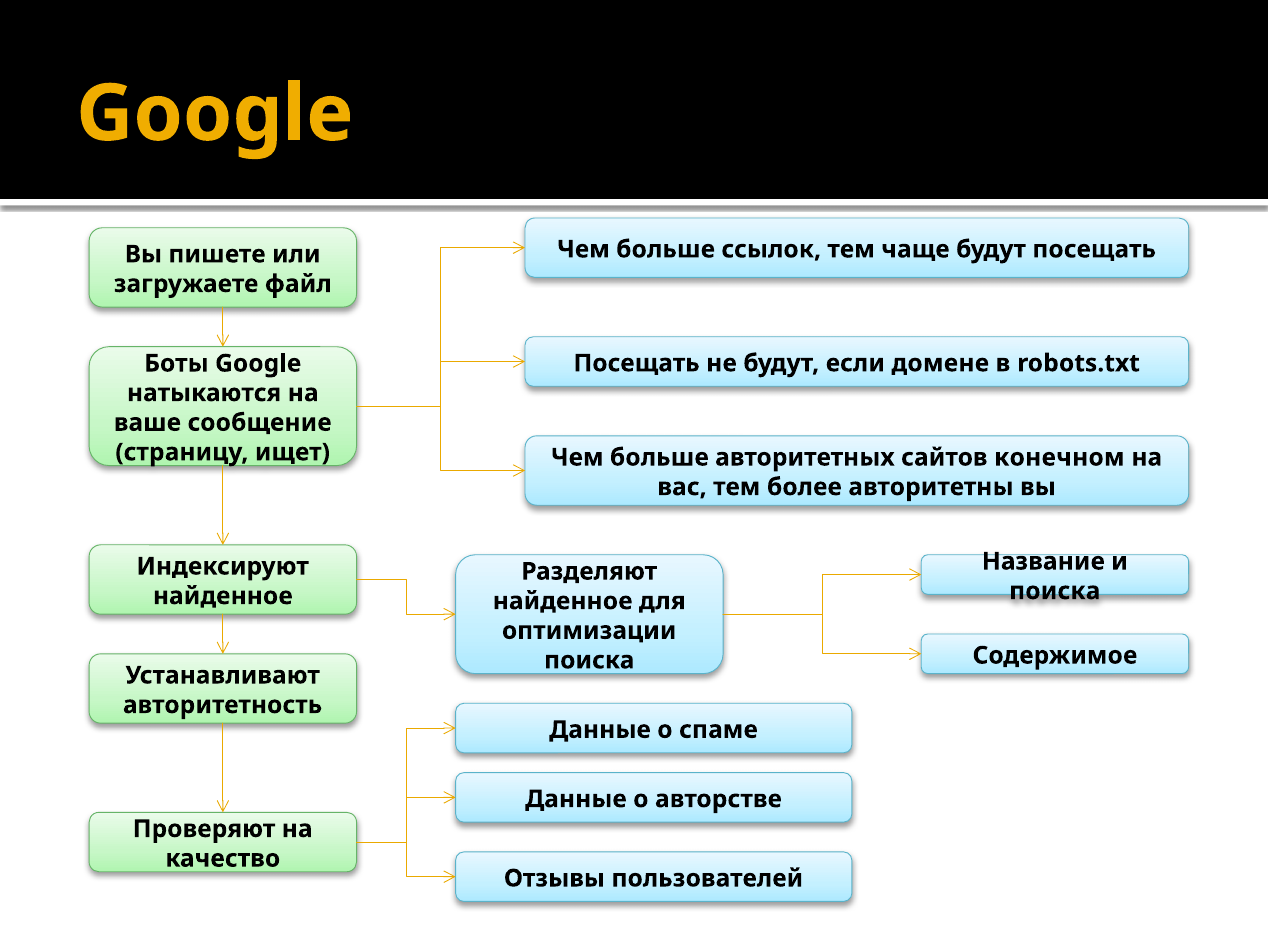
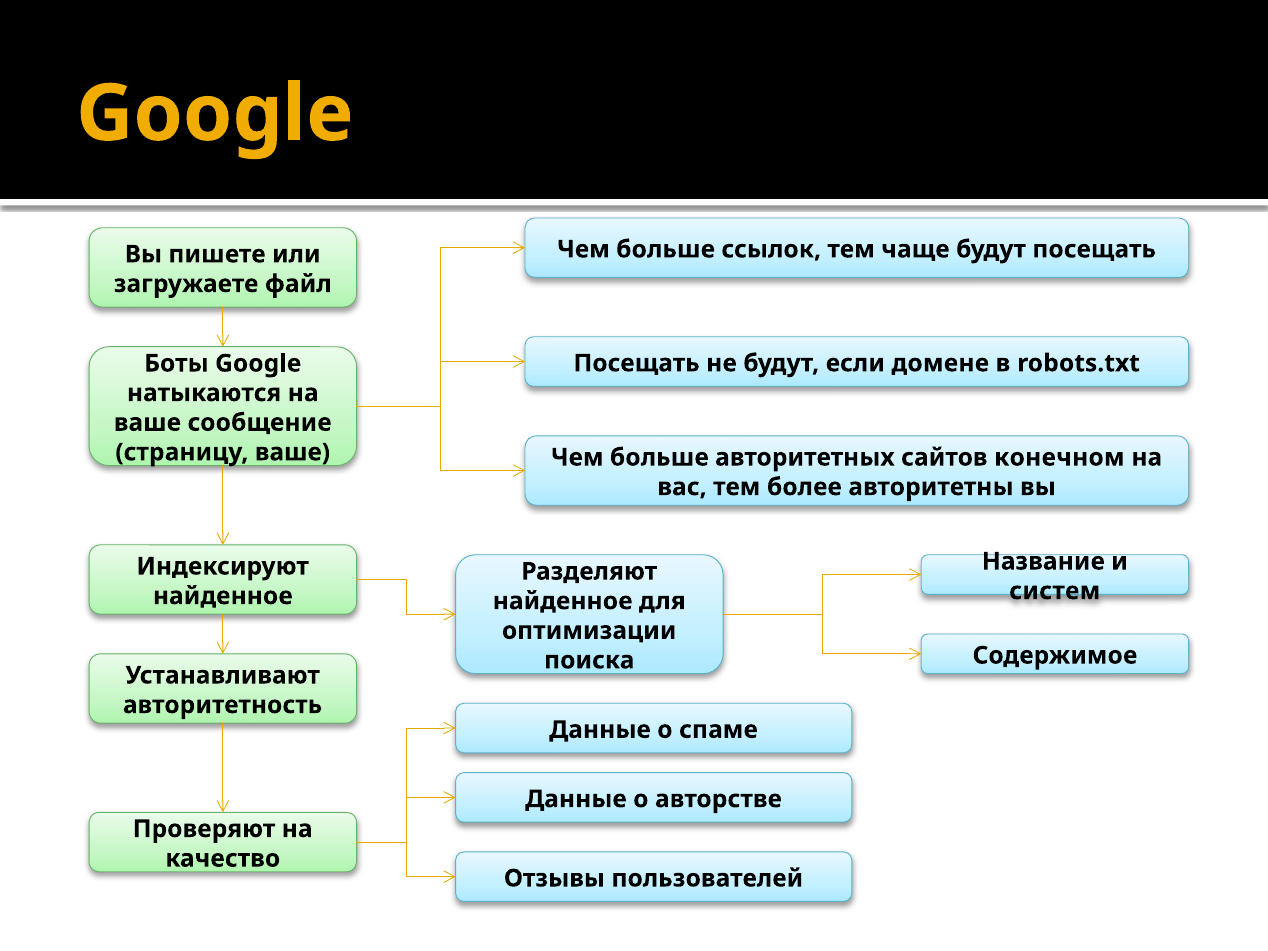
страницу ищет: ищет -> ваше
поиска at (1055, 591): поиска -> систем
